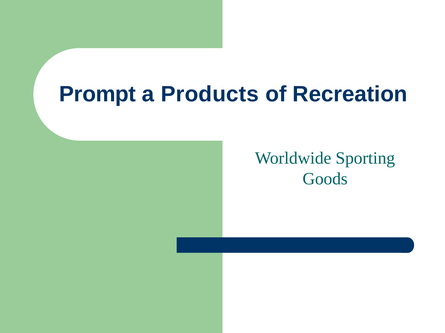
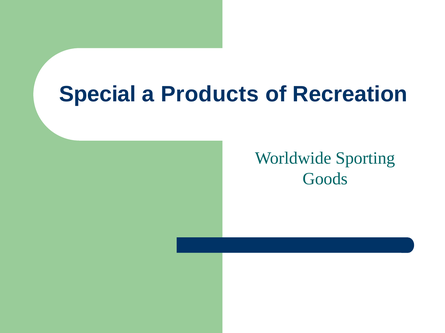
Prompt: Prompt -> Special
